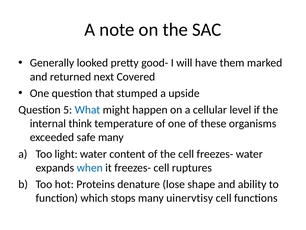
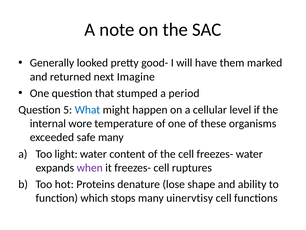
Covered: Covered -> Imagine
upside: upside -> period
think: think -> wore
when colour: blue -> purple
